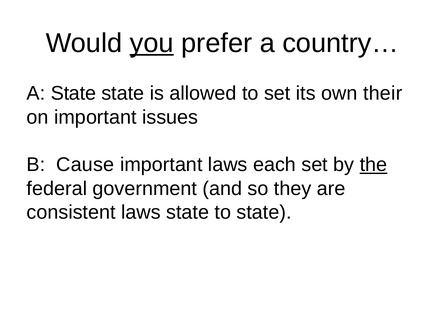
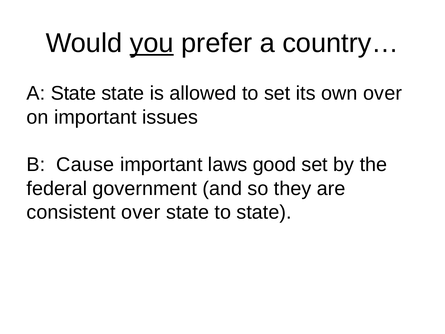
own their: their -> over
each: each -> good
the underline: present -> none
consistent laws: laws -> over
